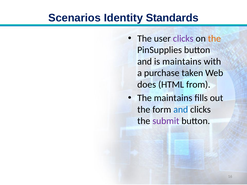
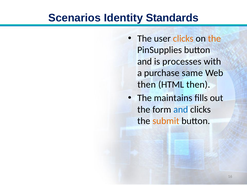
clicks at (183, 39) colour: purple -> orange
is maintains: maintains -> processes
taken: taken -> same
does at (147, 85): does -> then
HTML from: from -> then
submit colour: purple -> orange
